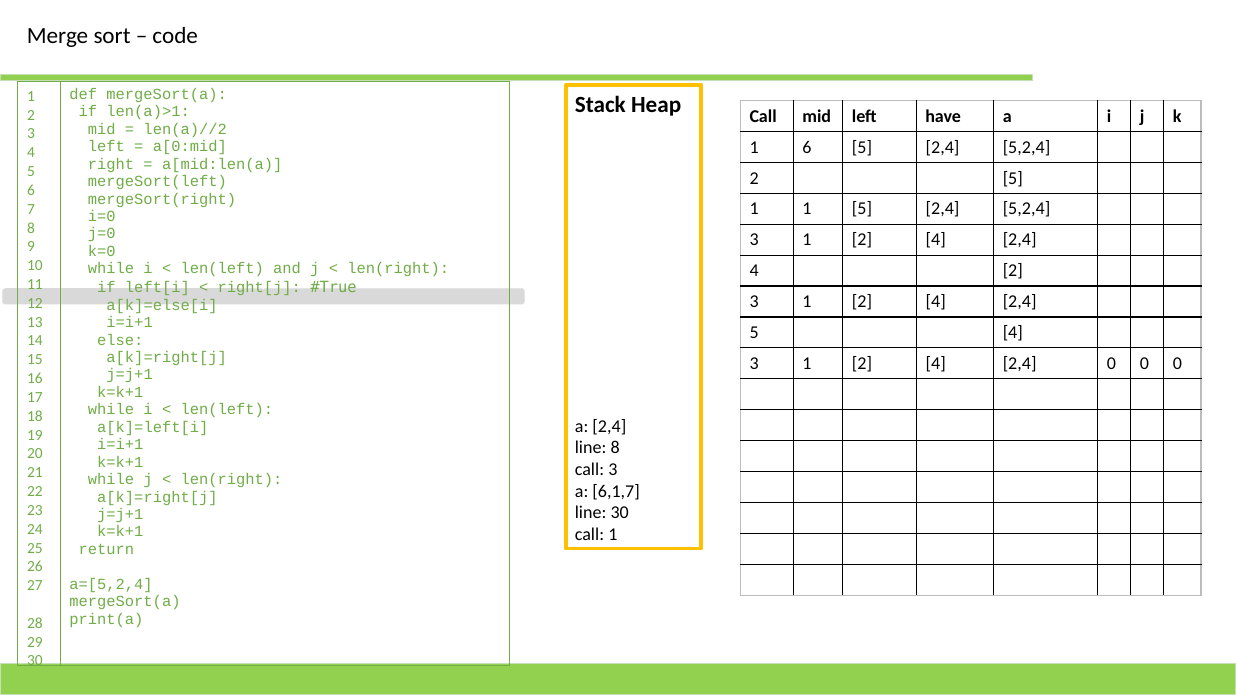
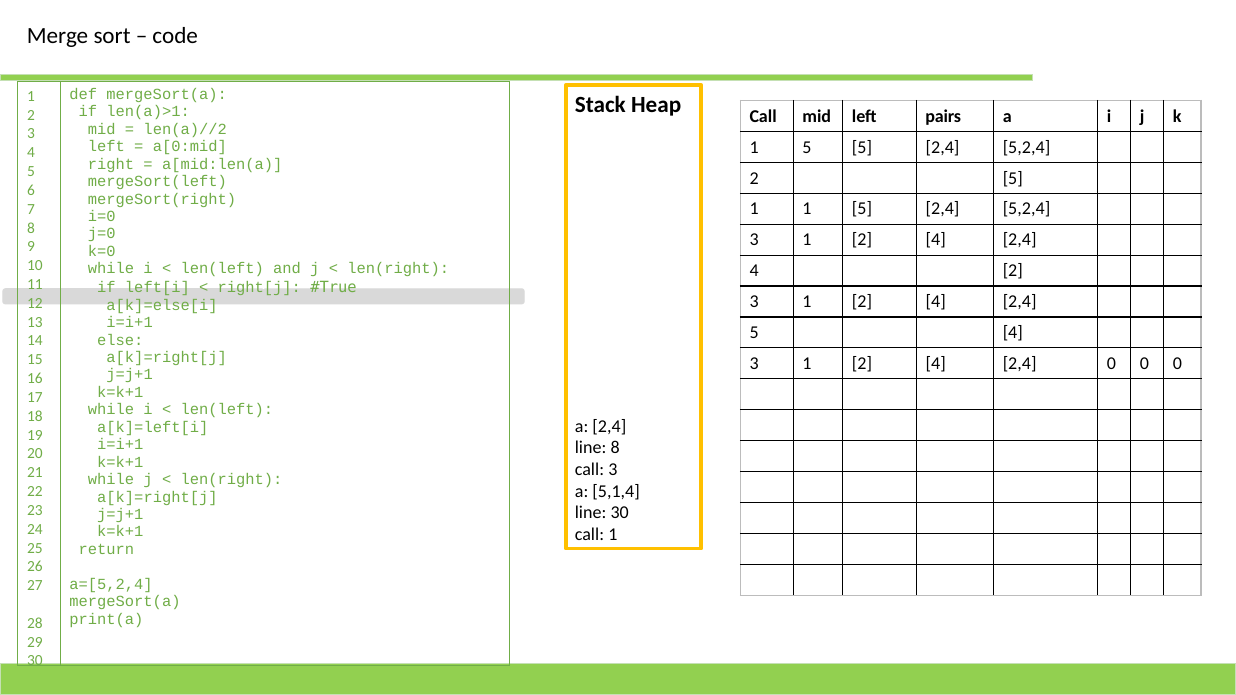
have: have -> pairs
6 at (807, 147): 6 -> 5
6,1,7: 6,1,7 -> 5,1,4
